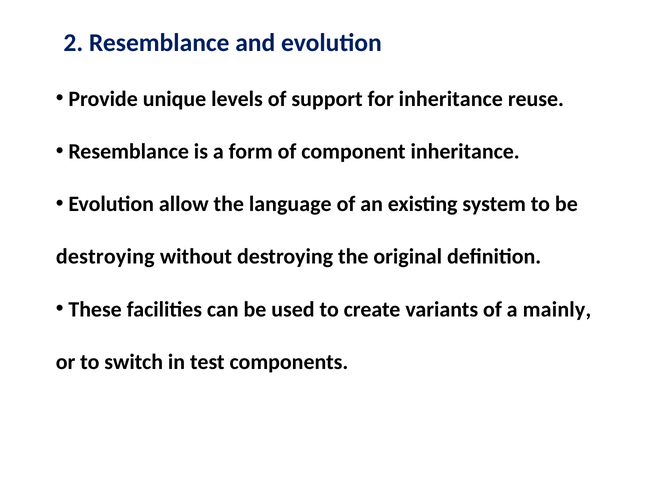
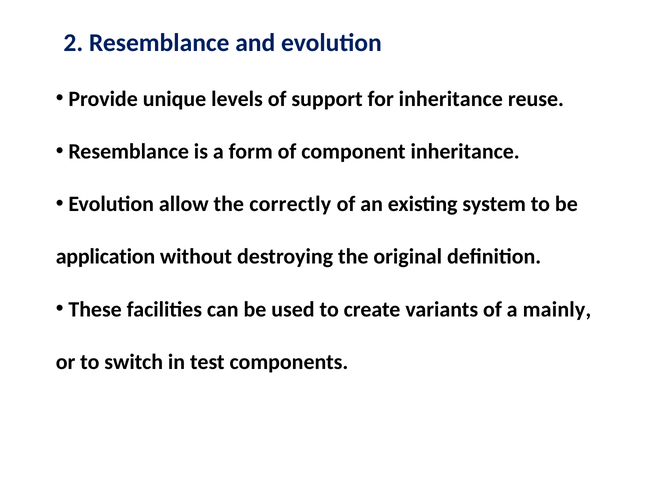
language: language -> correctly
destroying at (105, 257): destroying -> application
